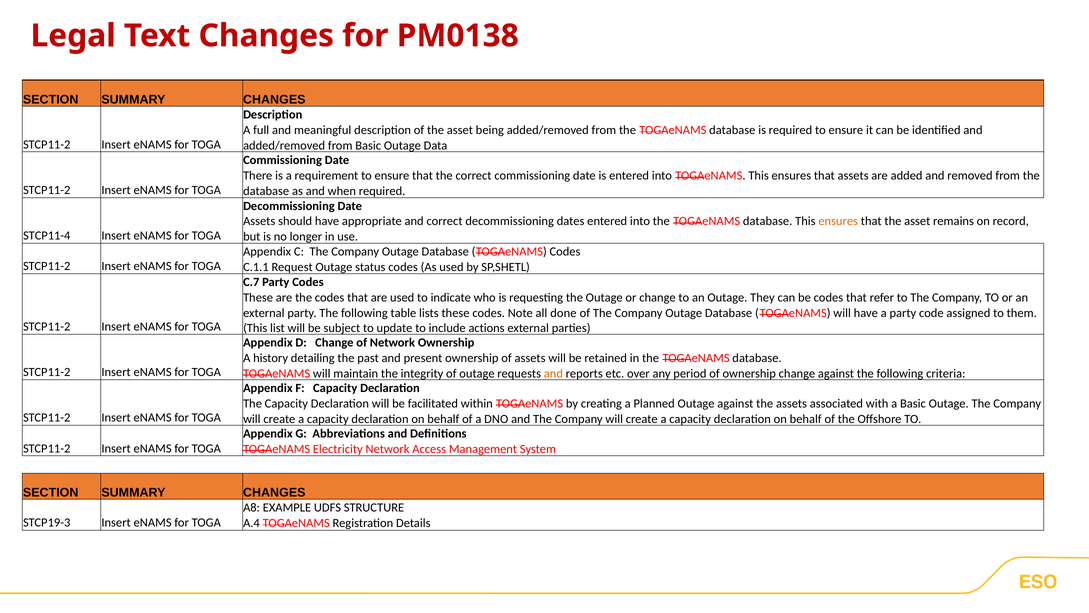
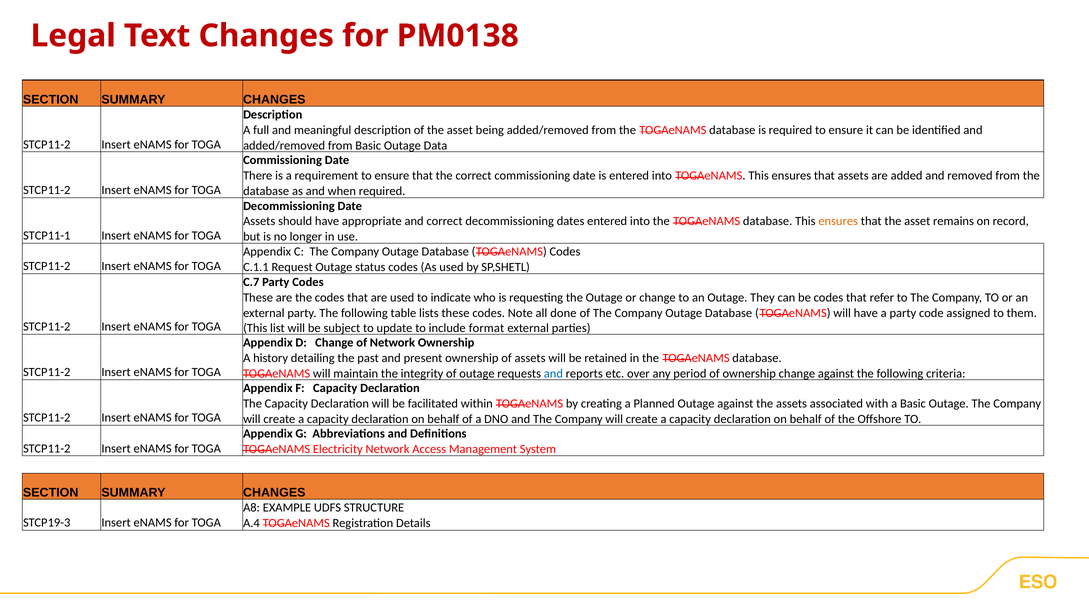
STCP11-4: STCP11-4 -> STCP11-1
actions: actions -> format
and at (553, 373) colour: orange -> blue
